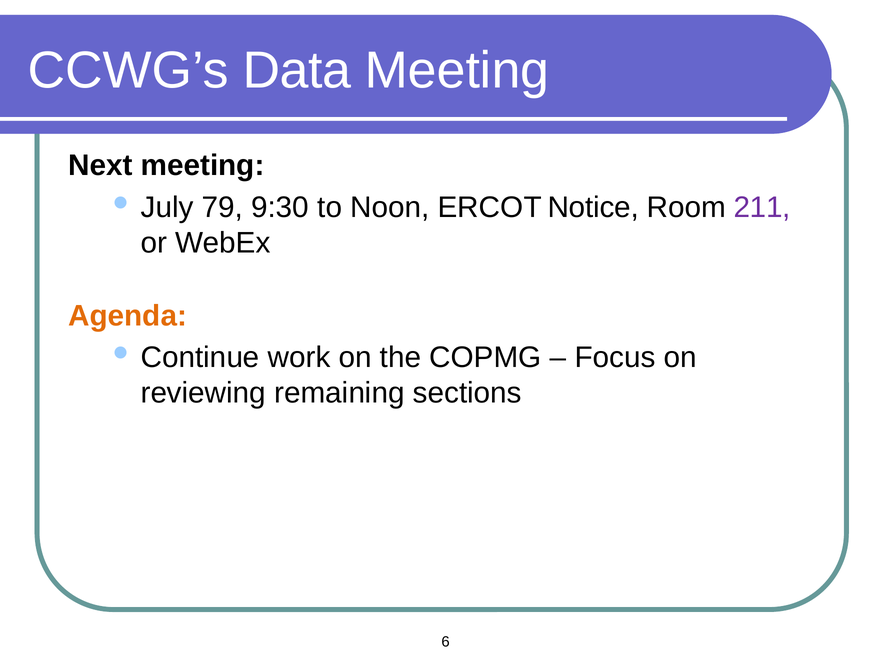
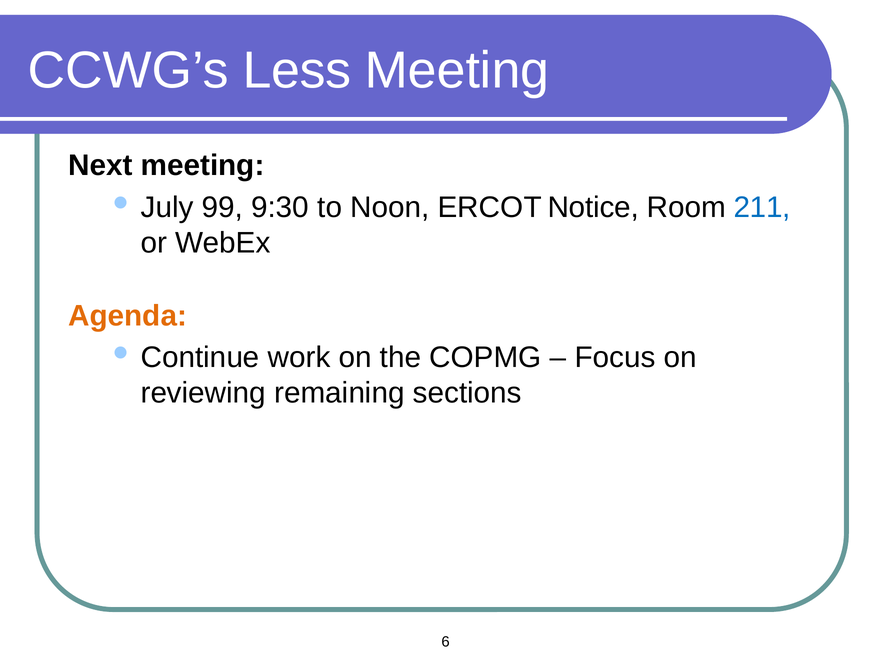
Data: Data -> Less
79: 79 -> 99
211 colour: purple -> blue
